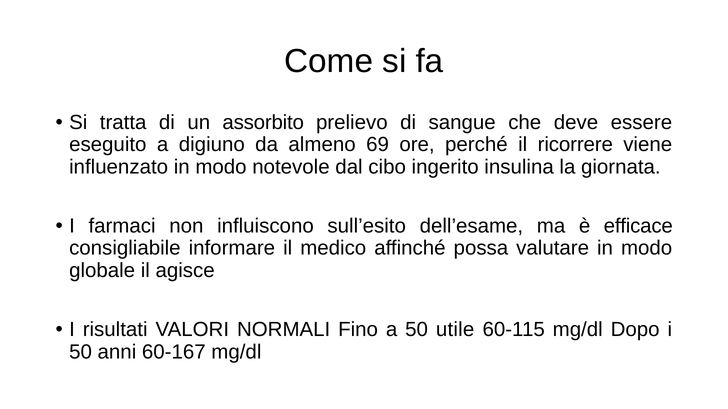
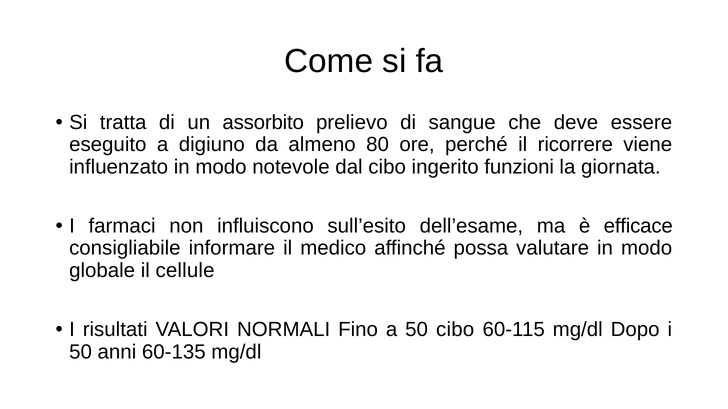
69: 69 -> 80
insulina: insulina -> funzioni
agisce: agisce -> cellule
50 utile: utile -> cibo
60-167: 60-167 -> 60-135
